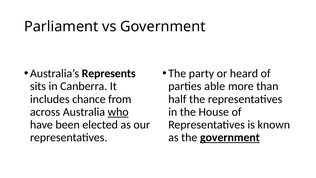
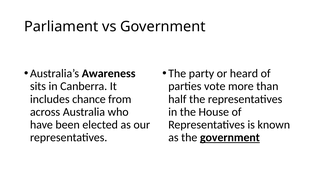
Represents: Represents -> Awareness
able: able -> vote
who underline: present -> none
